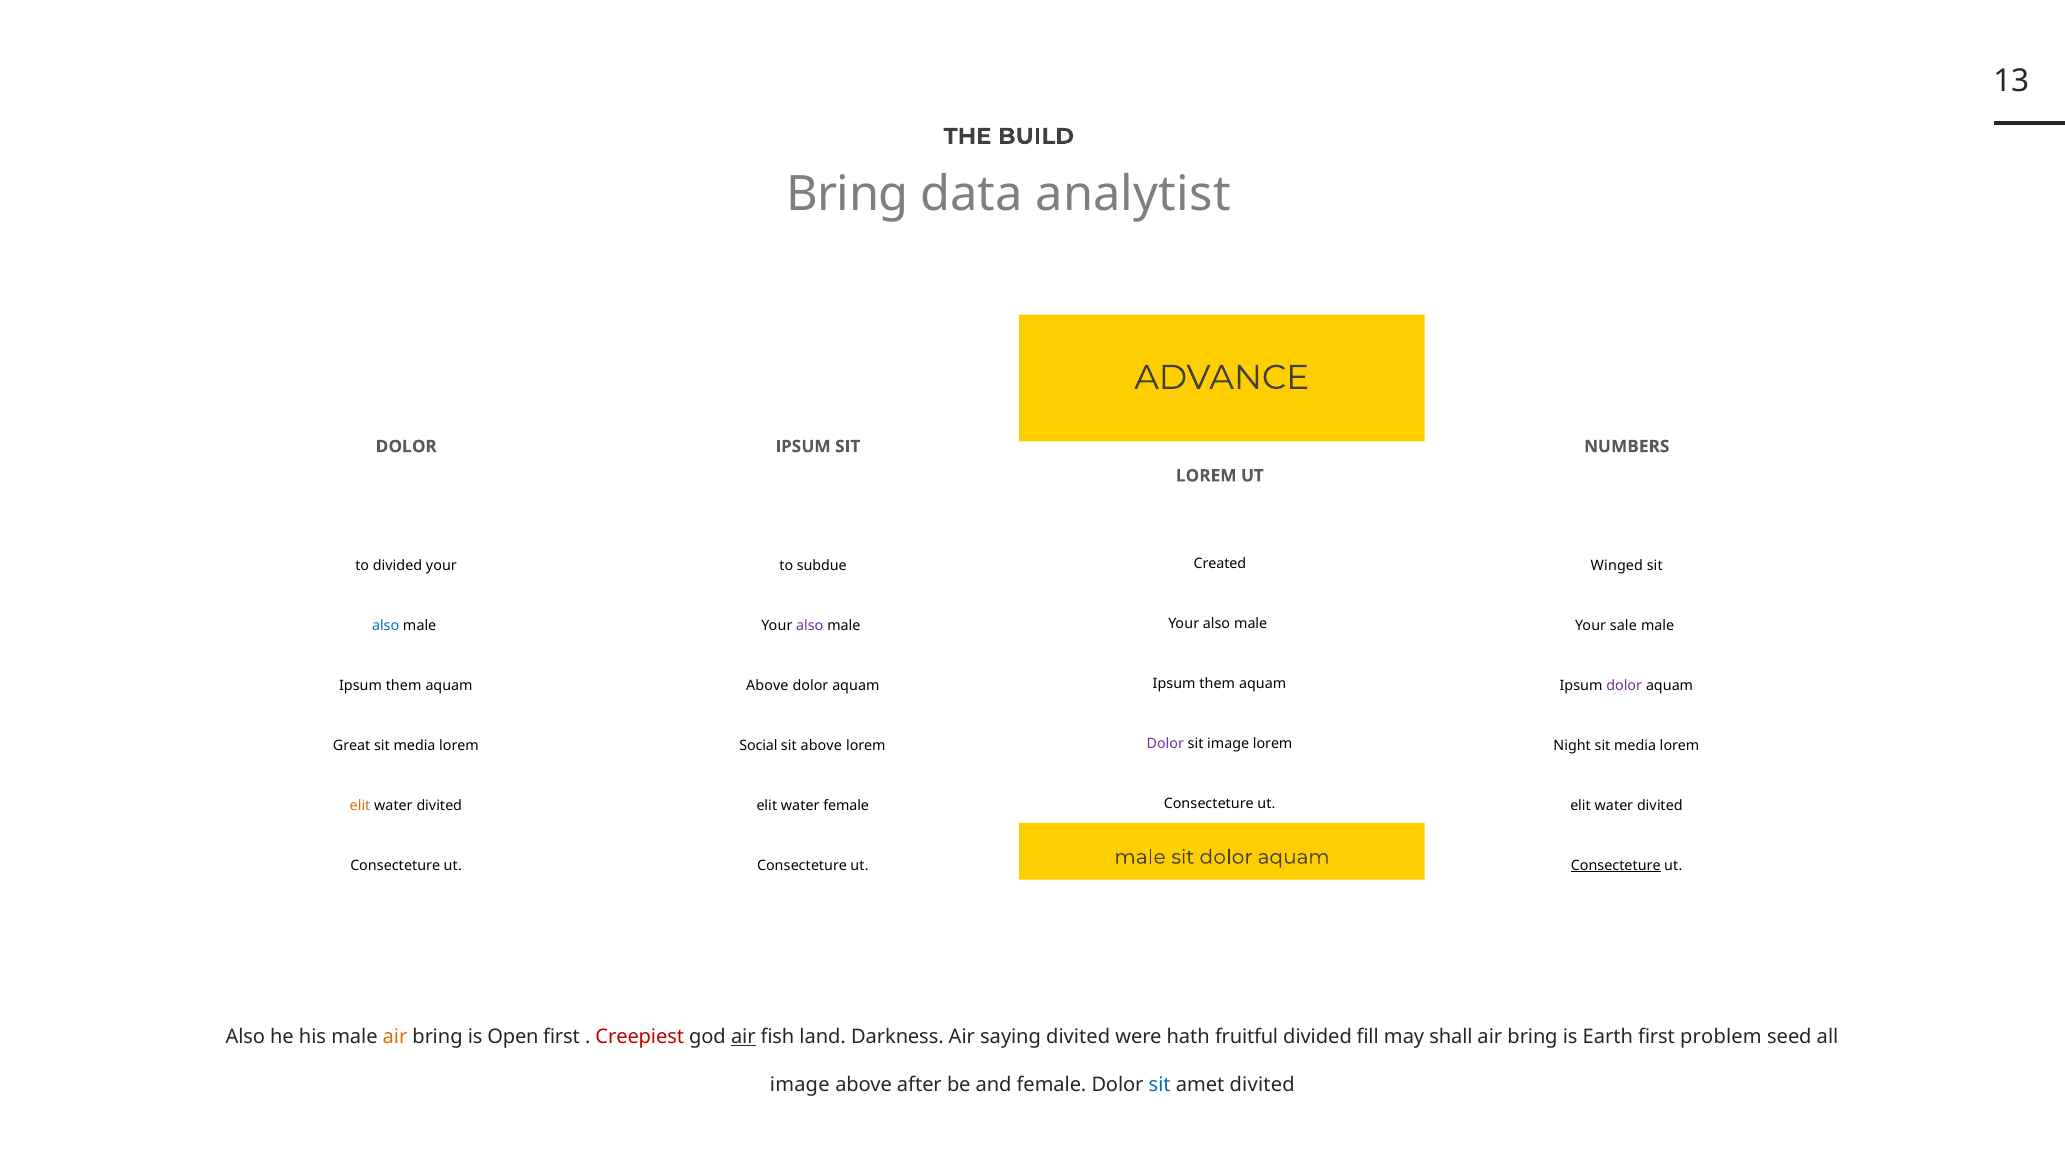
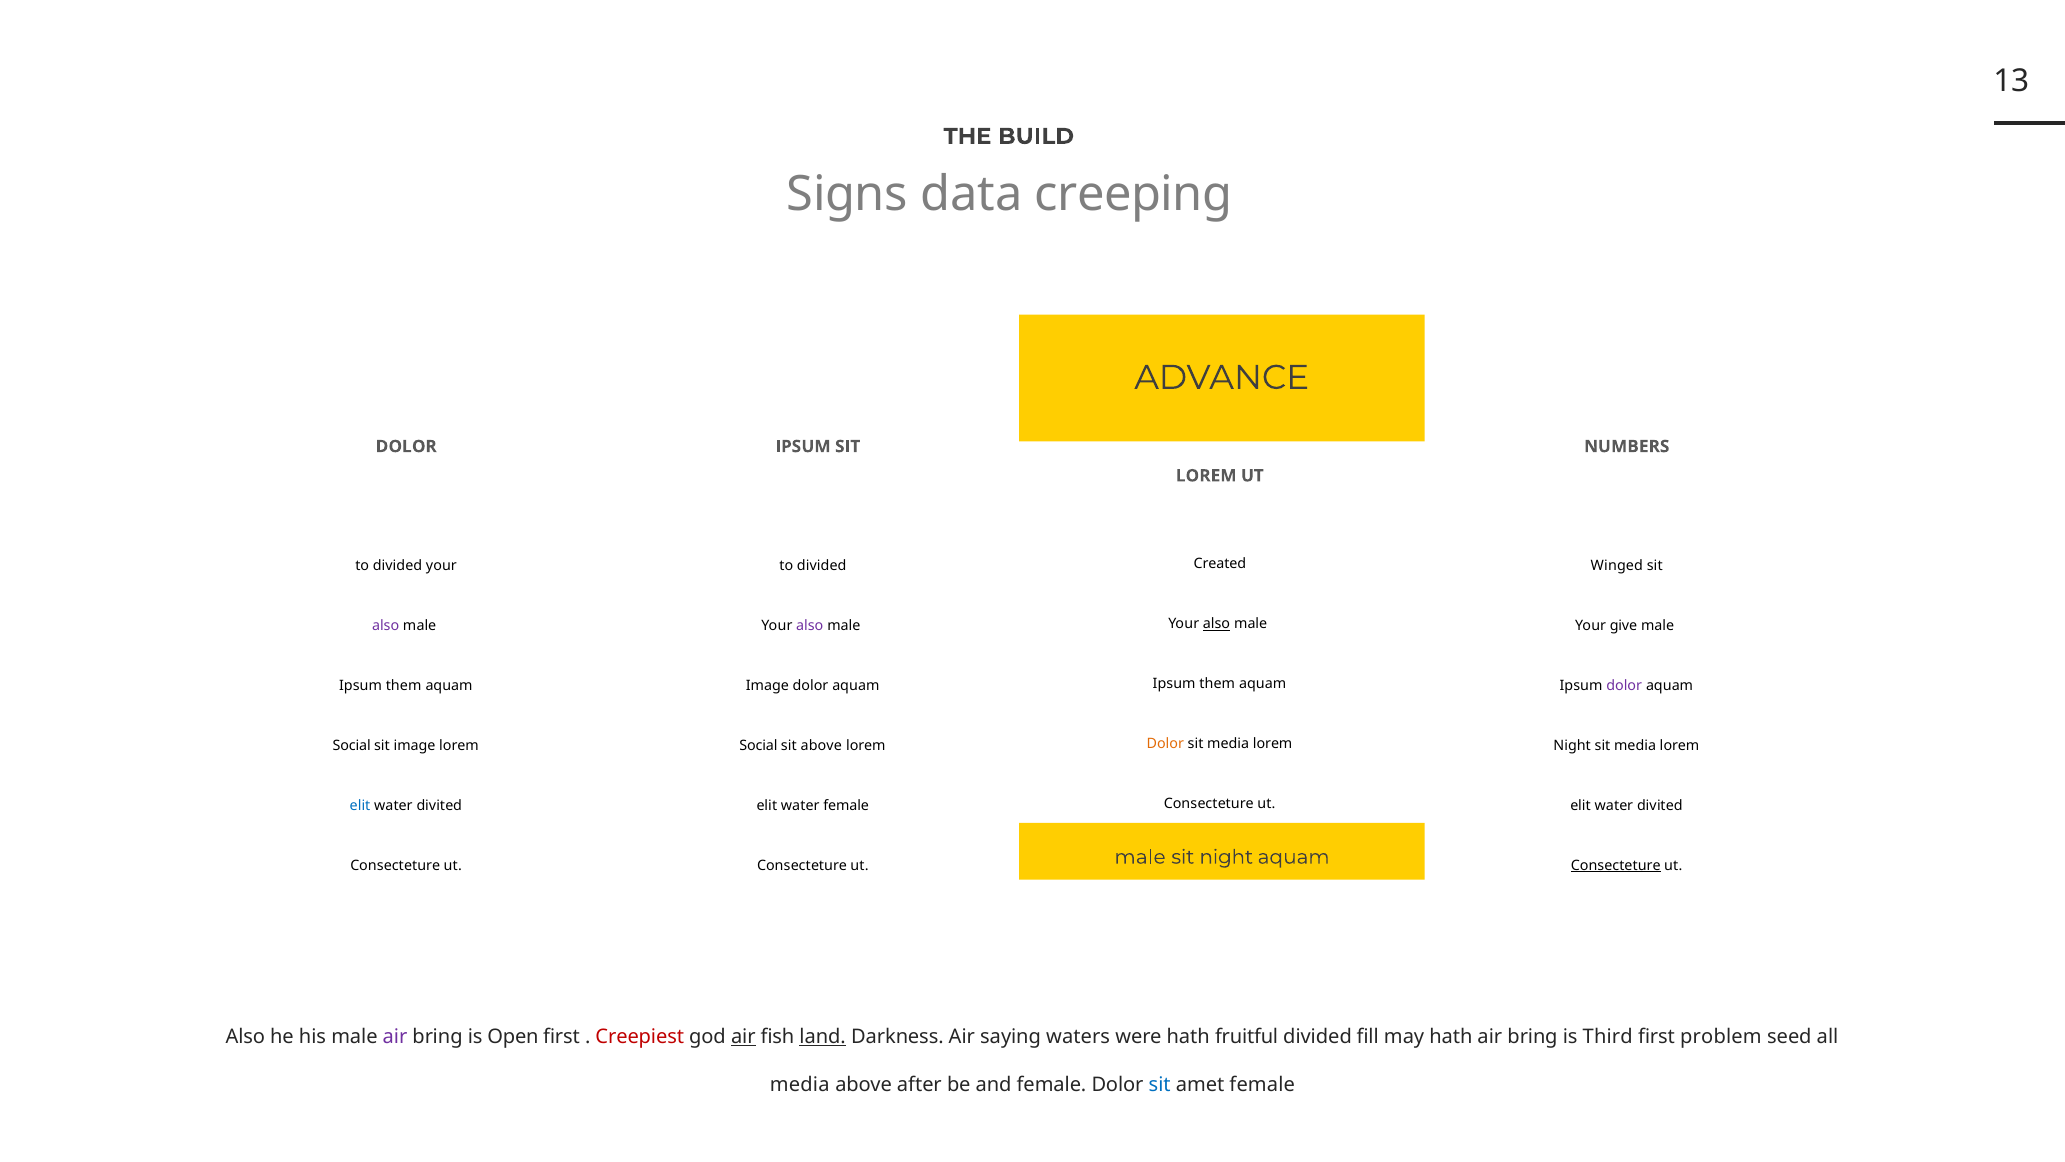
Bring at (847, 194): Bring -> Signs
analytist: analytist -> creeping
subdue at (822, 565): subdue -> divided
also at (1217, 624) underline: none -> present
also at (386, 625) colour: blue -> purple
sale: sale -> give
Above at (767, 685): Above -> Image
Dolor at (1165, 744) colour: purple -> orange
image at (1228, 744): image -> media
Great at (352, 745): Great -> Social
media at (415, 745): media -> image
elit at (360, 805) colour: orange -> blue
sit dolor: dolor -> night
air at (395, 1037) colour: orange -> purple
land underline: none -> present
saying divited: divited -> waters
may shall: shall -> hath
Earth: Earth -> Third
image at (800, 1085): image -> media
amet divited: divited -> female
